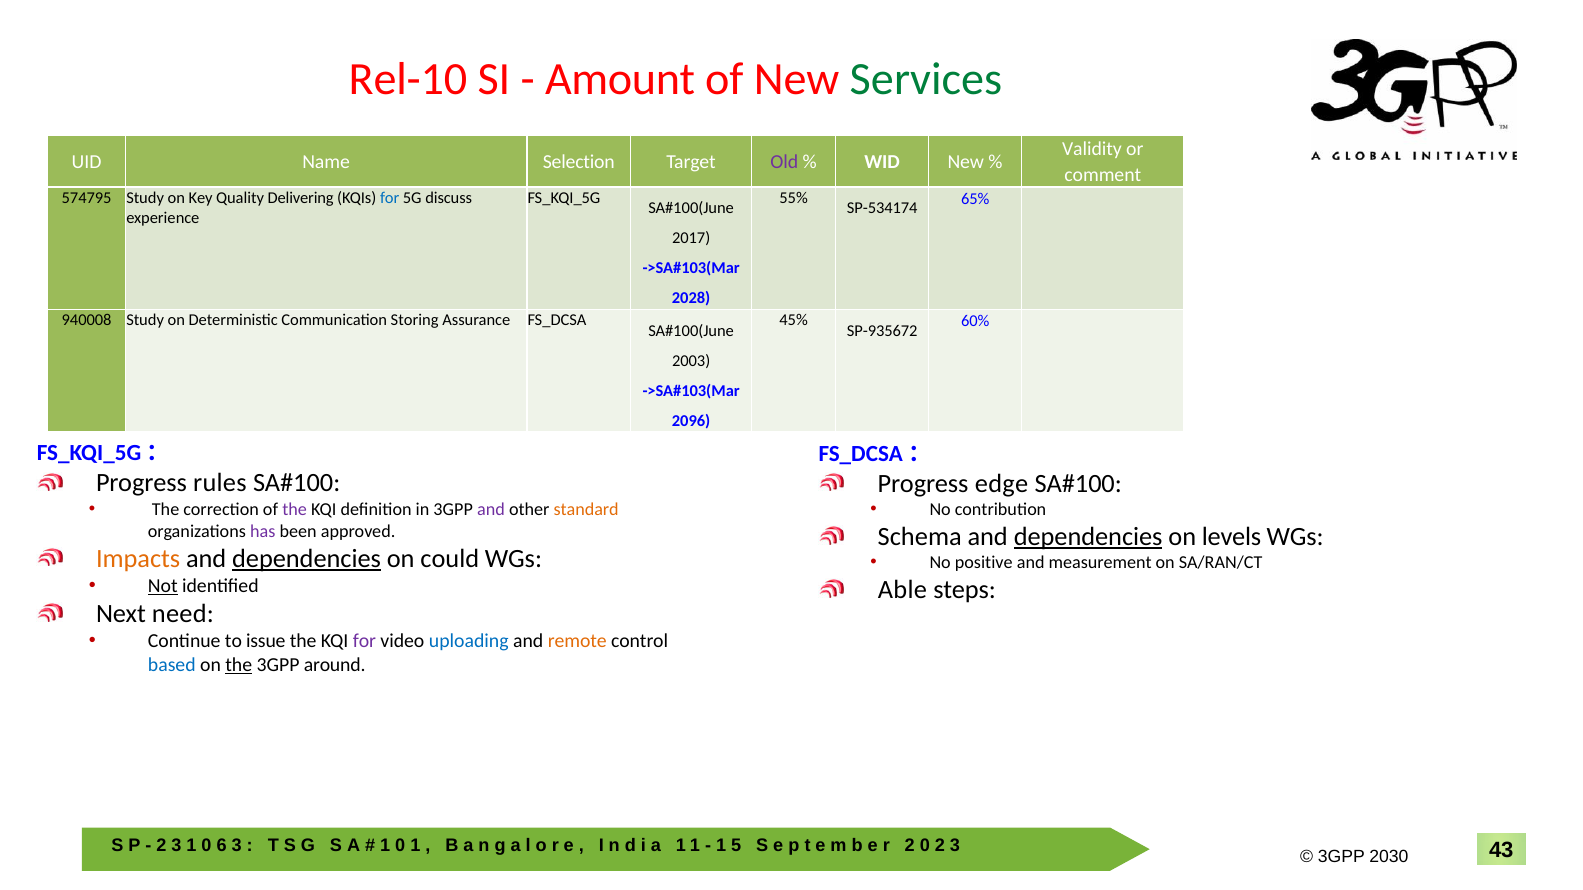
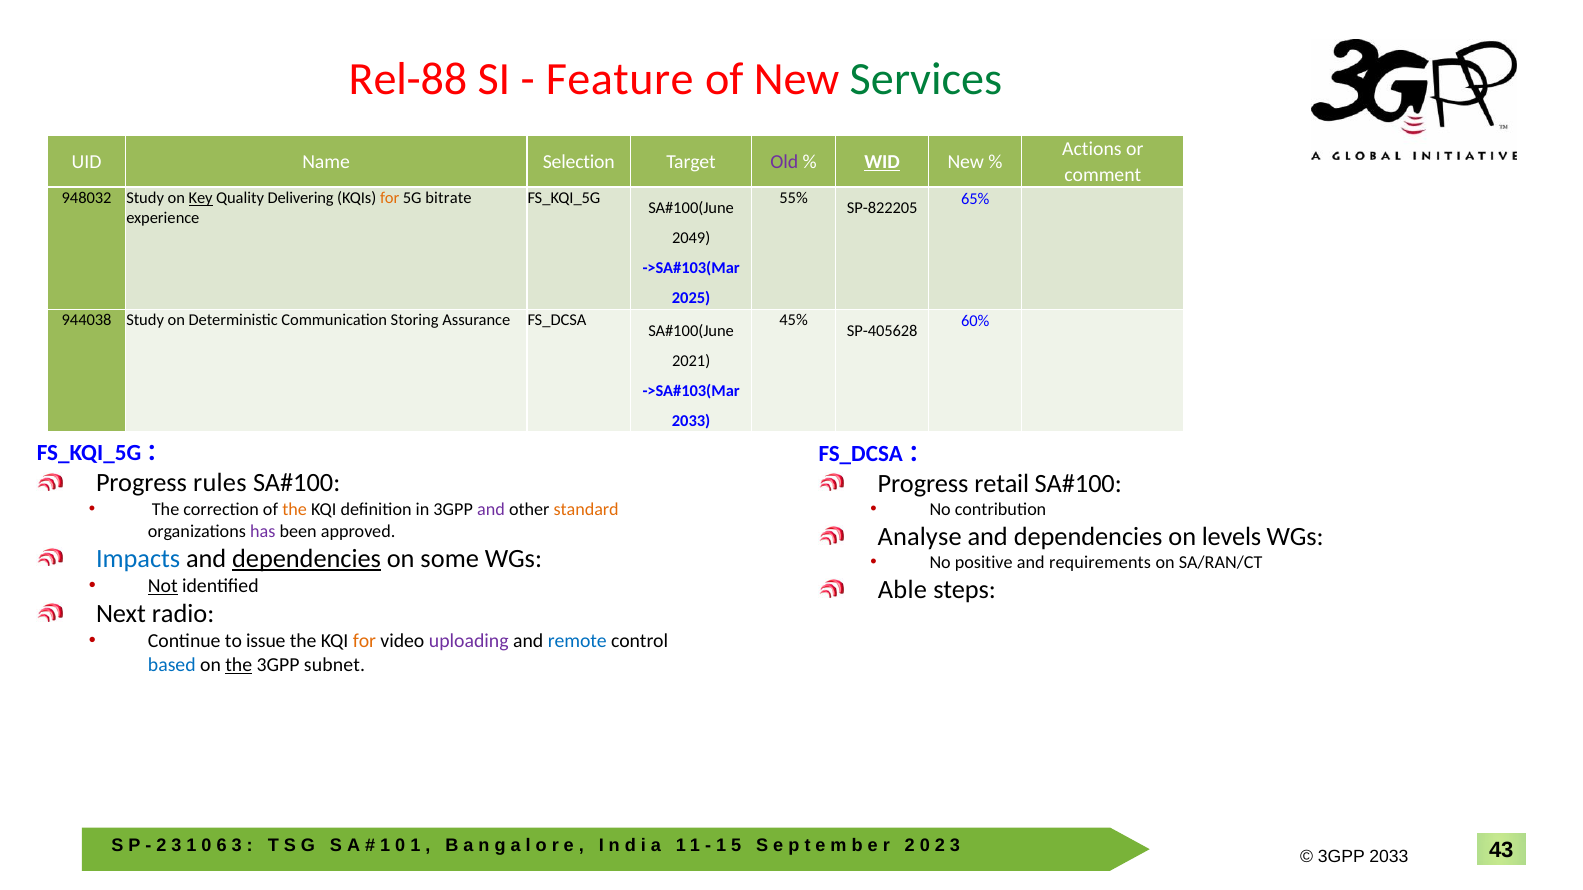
Rel-10: Rel-10 -> Rel-88
Amount: Amount -> Feature
Validity: Validity -> Actions
WID underline: none -> present
574795: 574795 -> 948032
Key underline: none -> present
for at (390, 198) colour: blue -> orange
discuss: discuss -> bitrate
SP-534174: SP-534174 -> SP-822205
2017: 2017 -> 2049
2028: 2028 -> 2025
940008: 940008 -> 944038
SP-935672: SP-935672 -> SP-405628
2003: 2003 -> 2021
2096 at (691, 421): 2096 -> 2033
edge: edge -> retail
the at (295, 510) colour: purple -> orange
Schema: Schema -> Analyse
dependencies at (1088, 537) underline: present -> none
Impacts colour: orange -> blue
could: could -> some
measurement: measurement -> requirements
need: need -> radio
for at (364, 641) colour: purple -> orange
uploading colour: blue -> purple
remote colour: orange -> blue
around: around -> subnet
3GPP 2030: 2030 -> 2033
